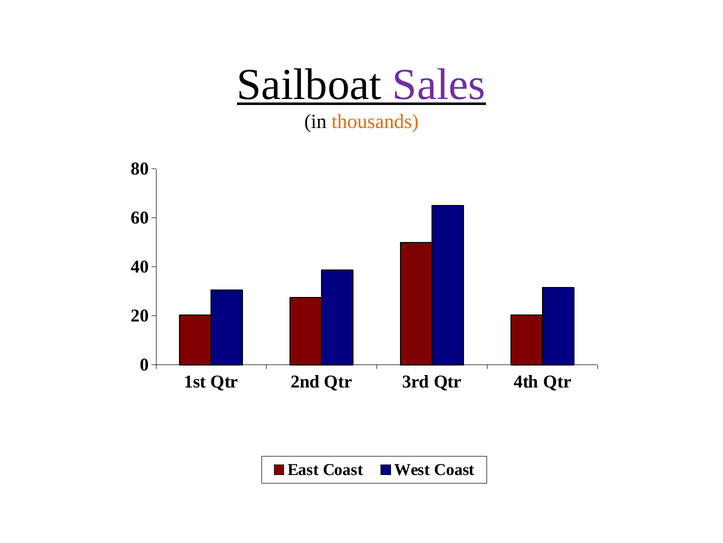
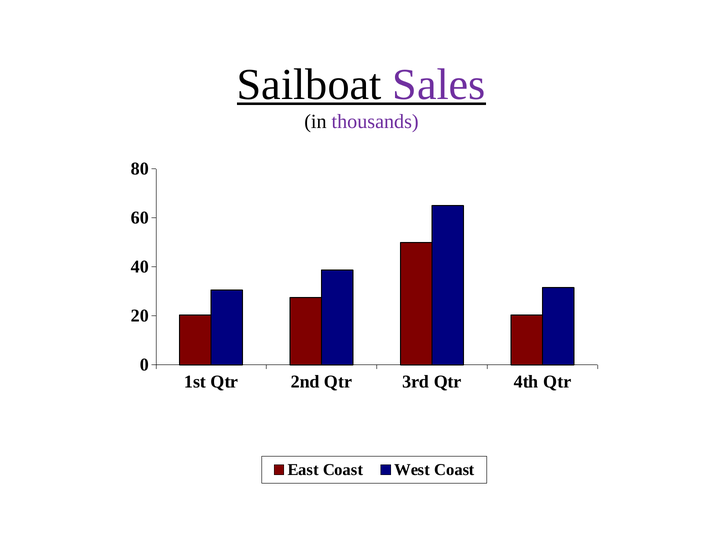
thousands colour: orange -> purple
